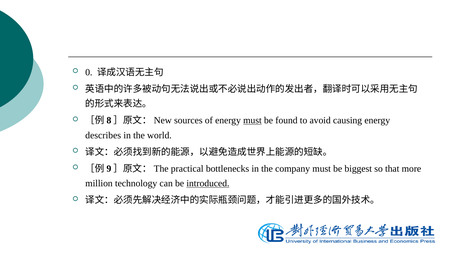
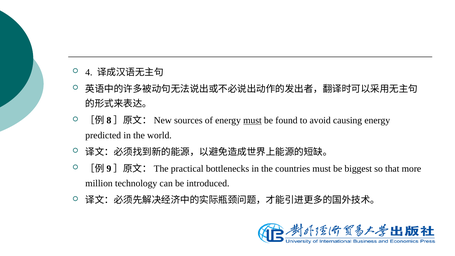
0: 0 -> 4
describes: describes -> predicted
company: company -> countries
introduced underline: present -> none
